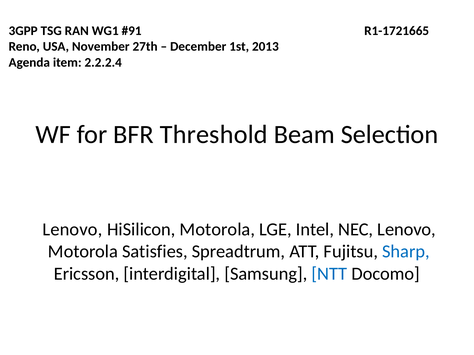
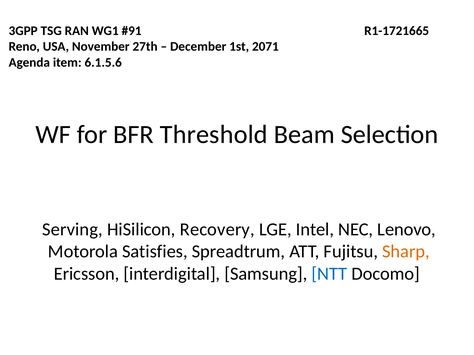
2013: 2013 -> 2071
2.2.2.4: 2.2.2.4 -> 6.1.5.6
Lenovo at (72, 230): Lenovo -> Serving
HiSilicon Motorola: Motorola -> Recovery
Sharp colour: blue -> orange
